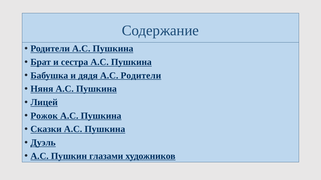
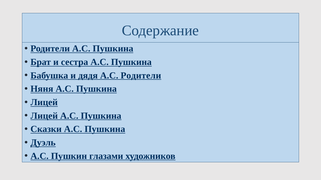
Рожок at (44, 116): Рожок -> Лицей
